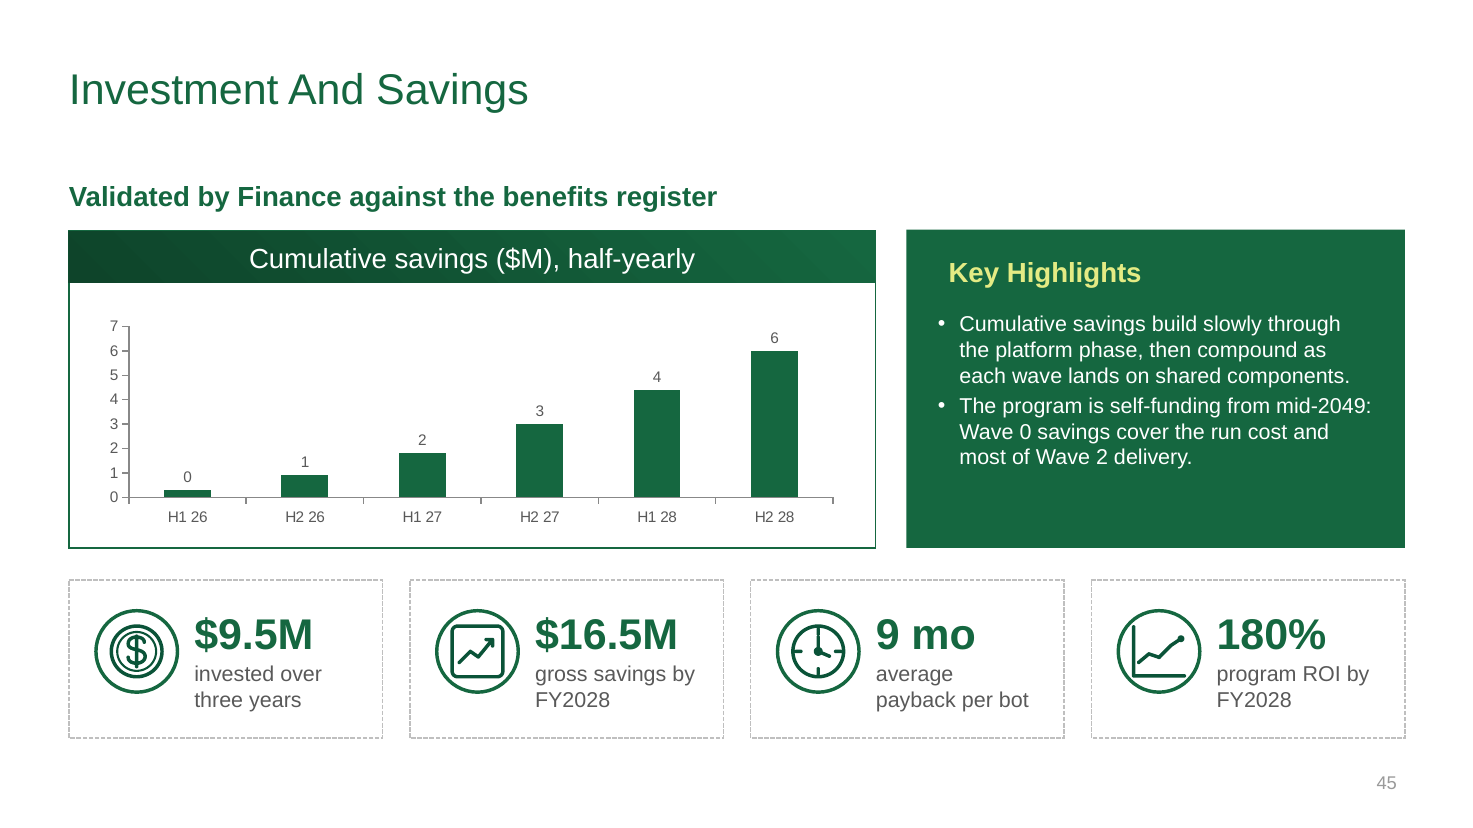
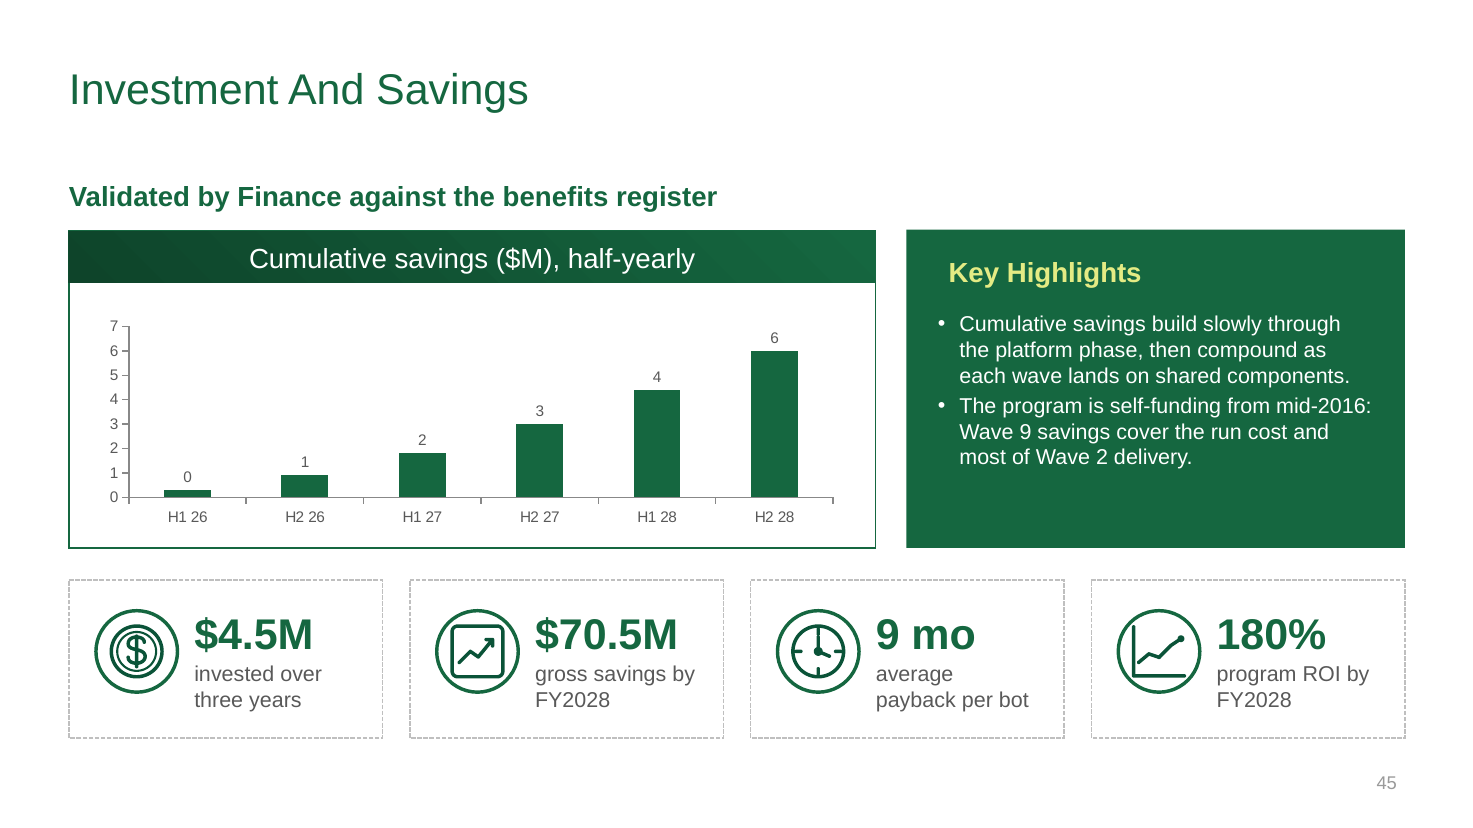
mid-2049: mid-2049 -> mid-2016
Wave 0: 0 -> 9
$9.5M: $9.5M -> $4.5M
$16.5M: $16.5M -> $70.5M
